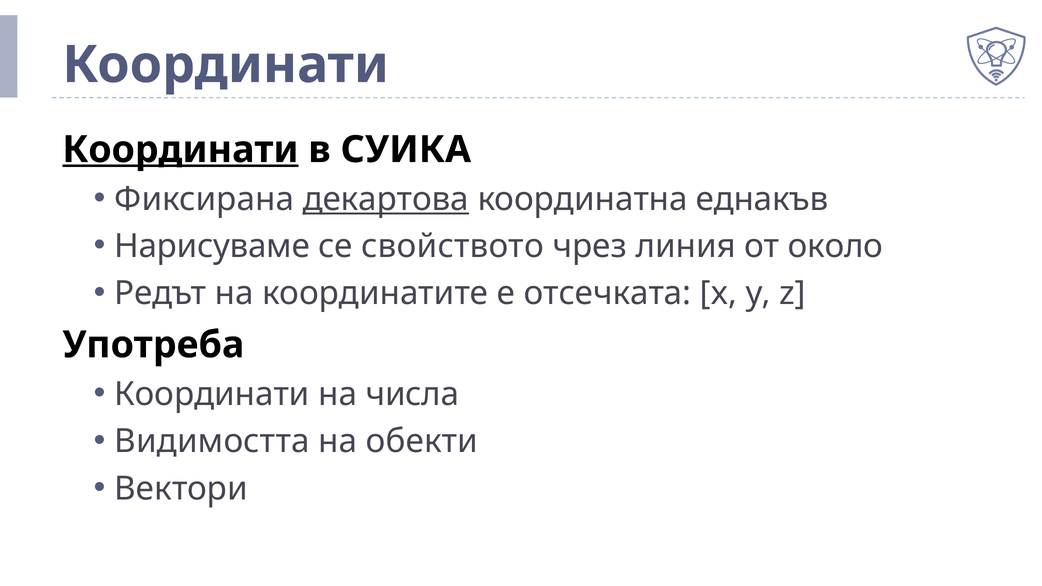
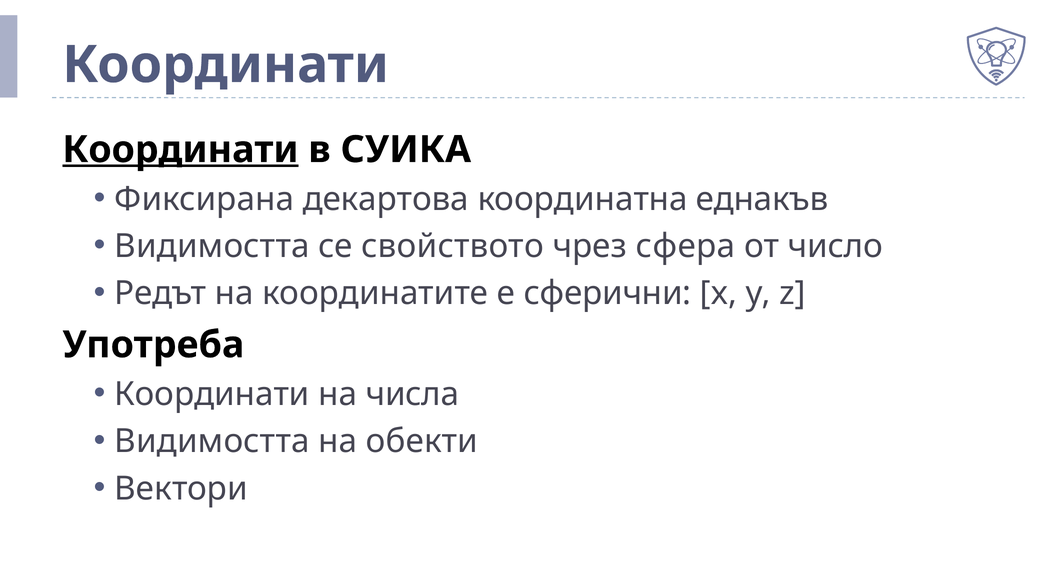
декартова underline: present -> none
Нарисуваме at (212, 246): Нарисуваме -> Видимостта
линия: линия -> сфера
около: около -> число
отсечката: отсечката -> сферични
